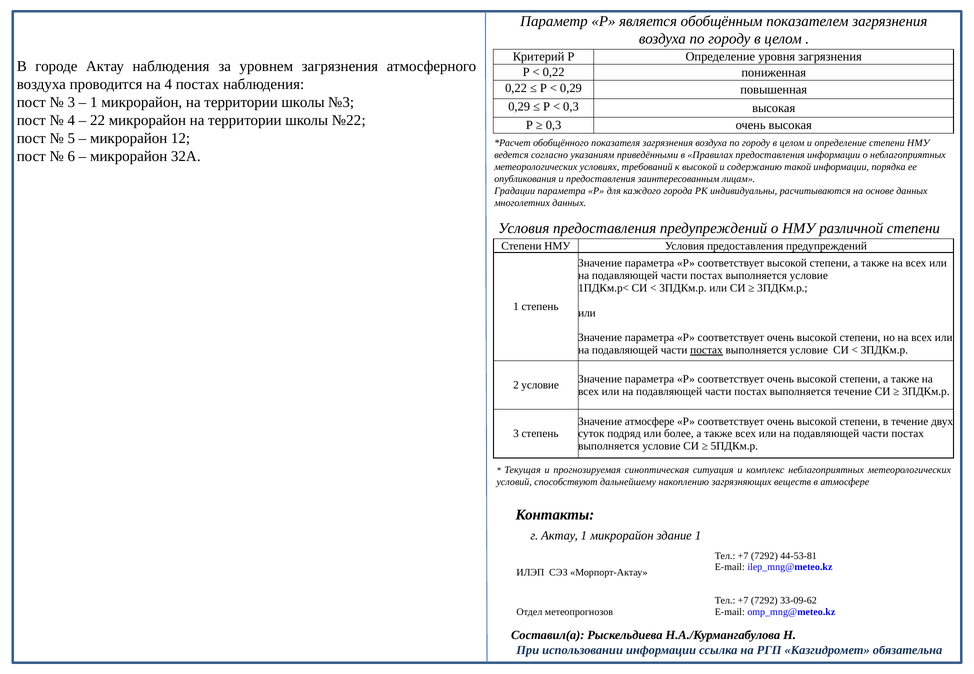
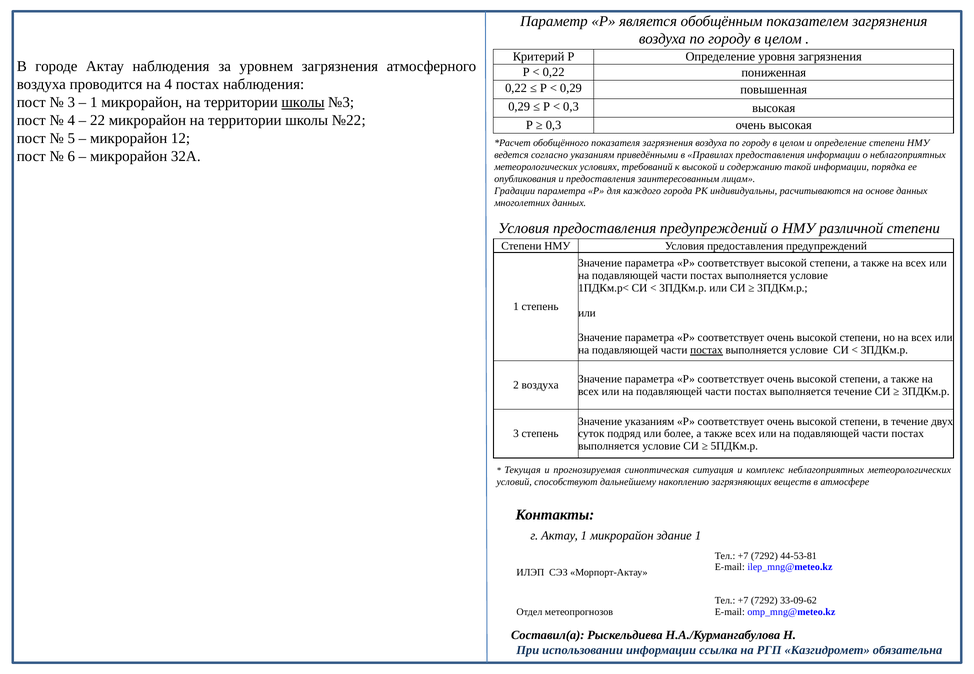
школы at (303, 102) underline: none -> present
2 условие: условие -> воздуха
Значение атмосфере: атмосфере -> указаниям
